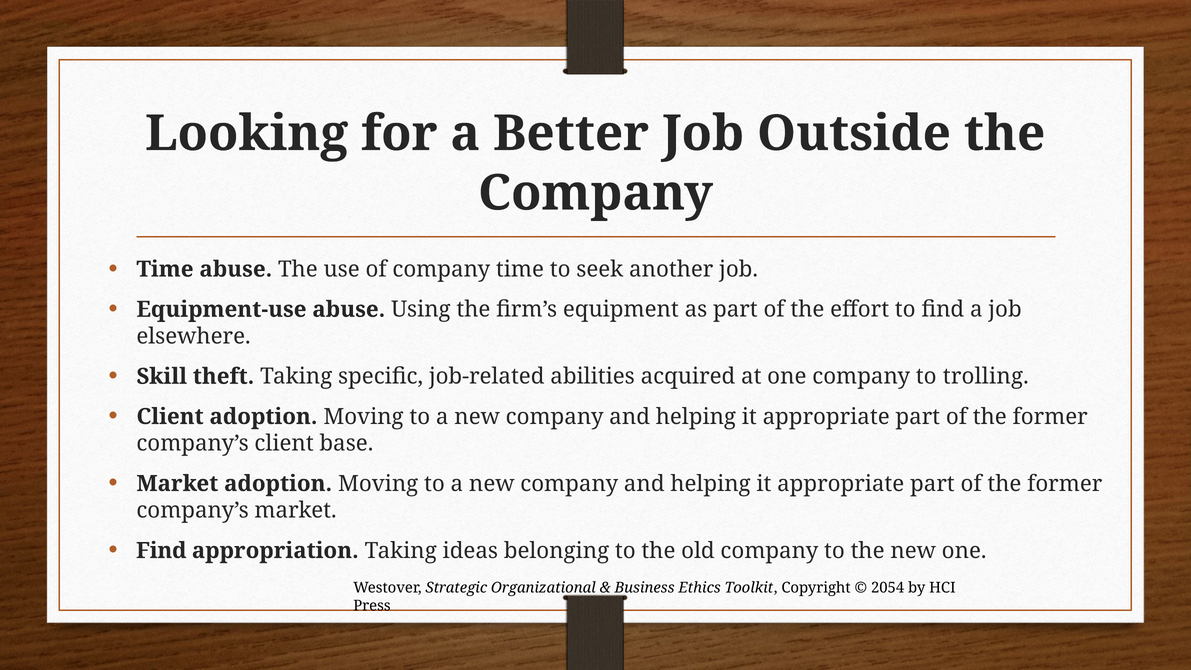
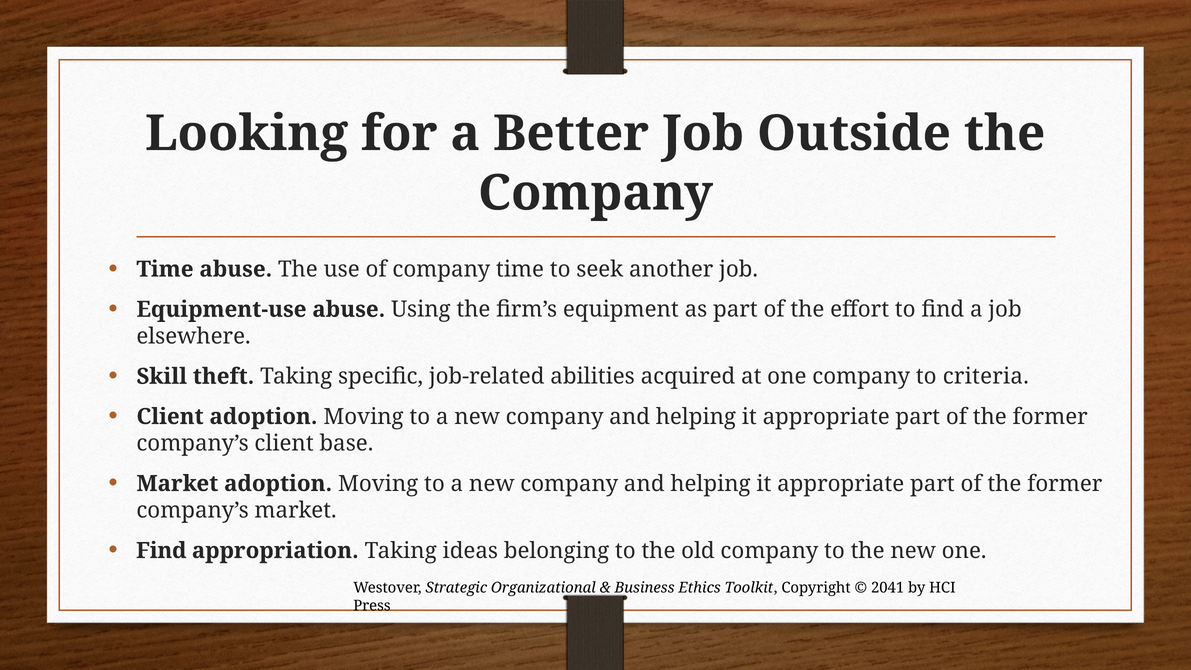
trolling: trolling -> criteria
2054: 2054 -> 2041
